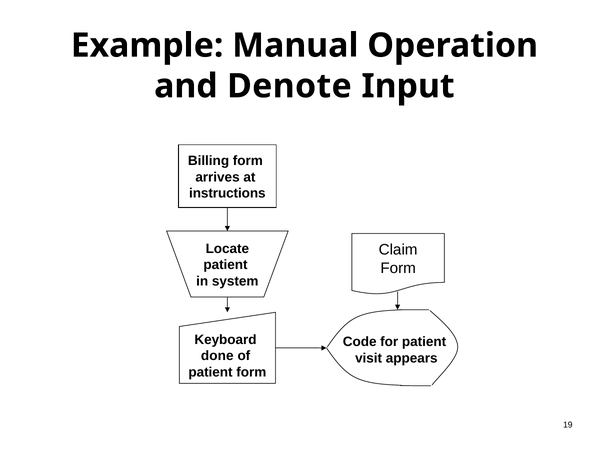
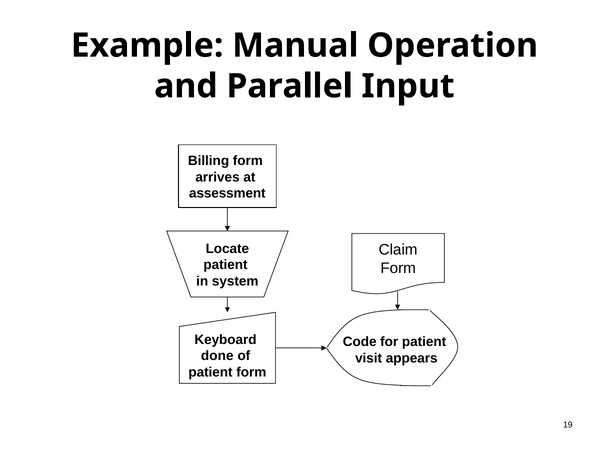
Denote: Denote -> Parallel
instructions: instructions -> assessment
